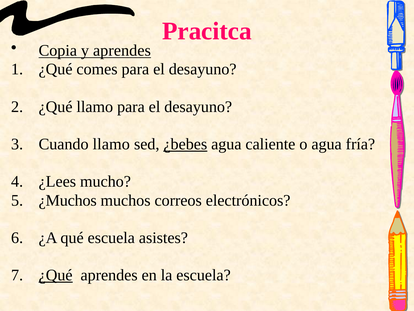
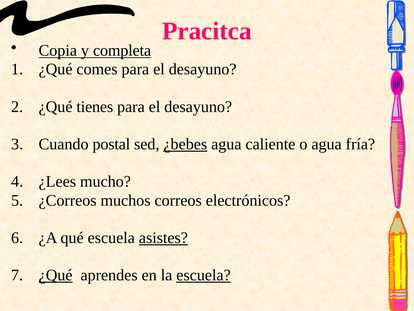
y aprendes: aprendes -> completa
¿Qué llamo: llamo -> tienes
Cuando llamo: llamo -> postal
¿Muchos: ¿Muchos -> ¿Correos
asistes underline: none -> present
escuela at (204, 275) underline: none -> present
